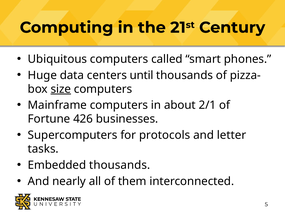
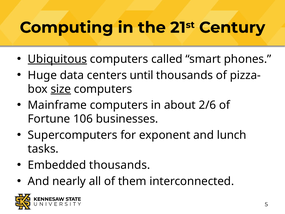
Ubiquitous underline: none -> present
2/1: 2/1 -> 2/6
426: 426 -> 106
protocols: protocols -> exponent
letter: letter -> lunch
